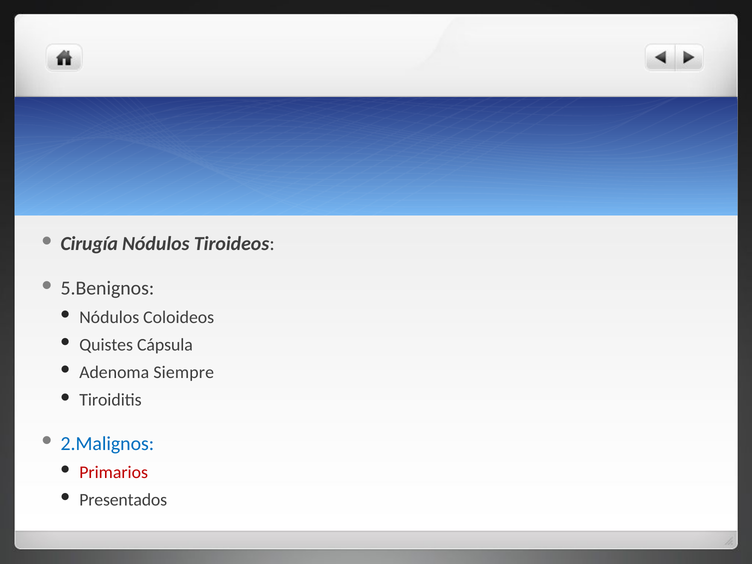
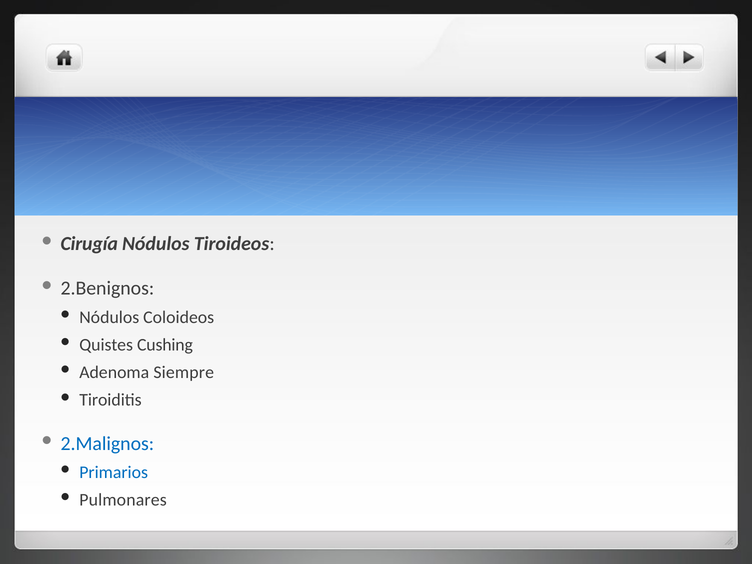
5.Benignos: 5.Benignos -> 2.Benignos
Cápsula: Cápsula -> Cushing
Primarios colour: red -> blue
Presentados: Presentados -> Pulmonares
